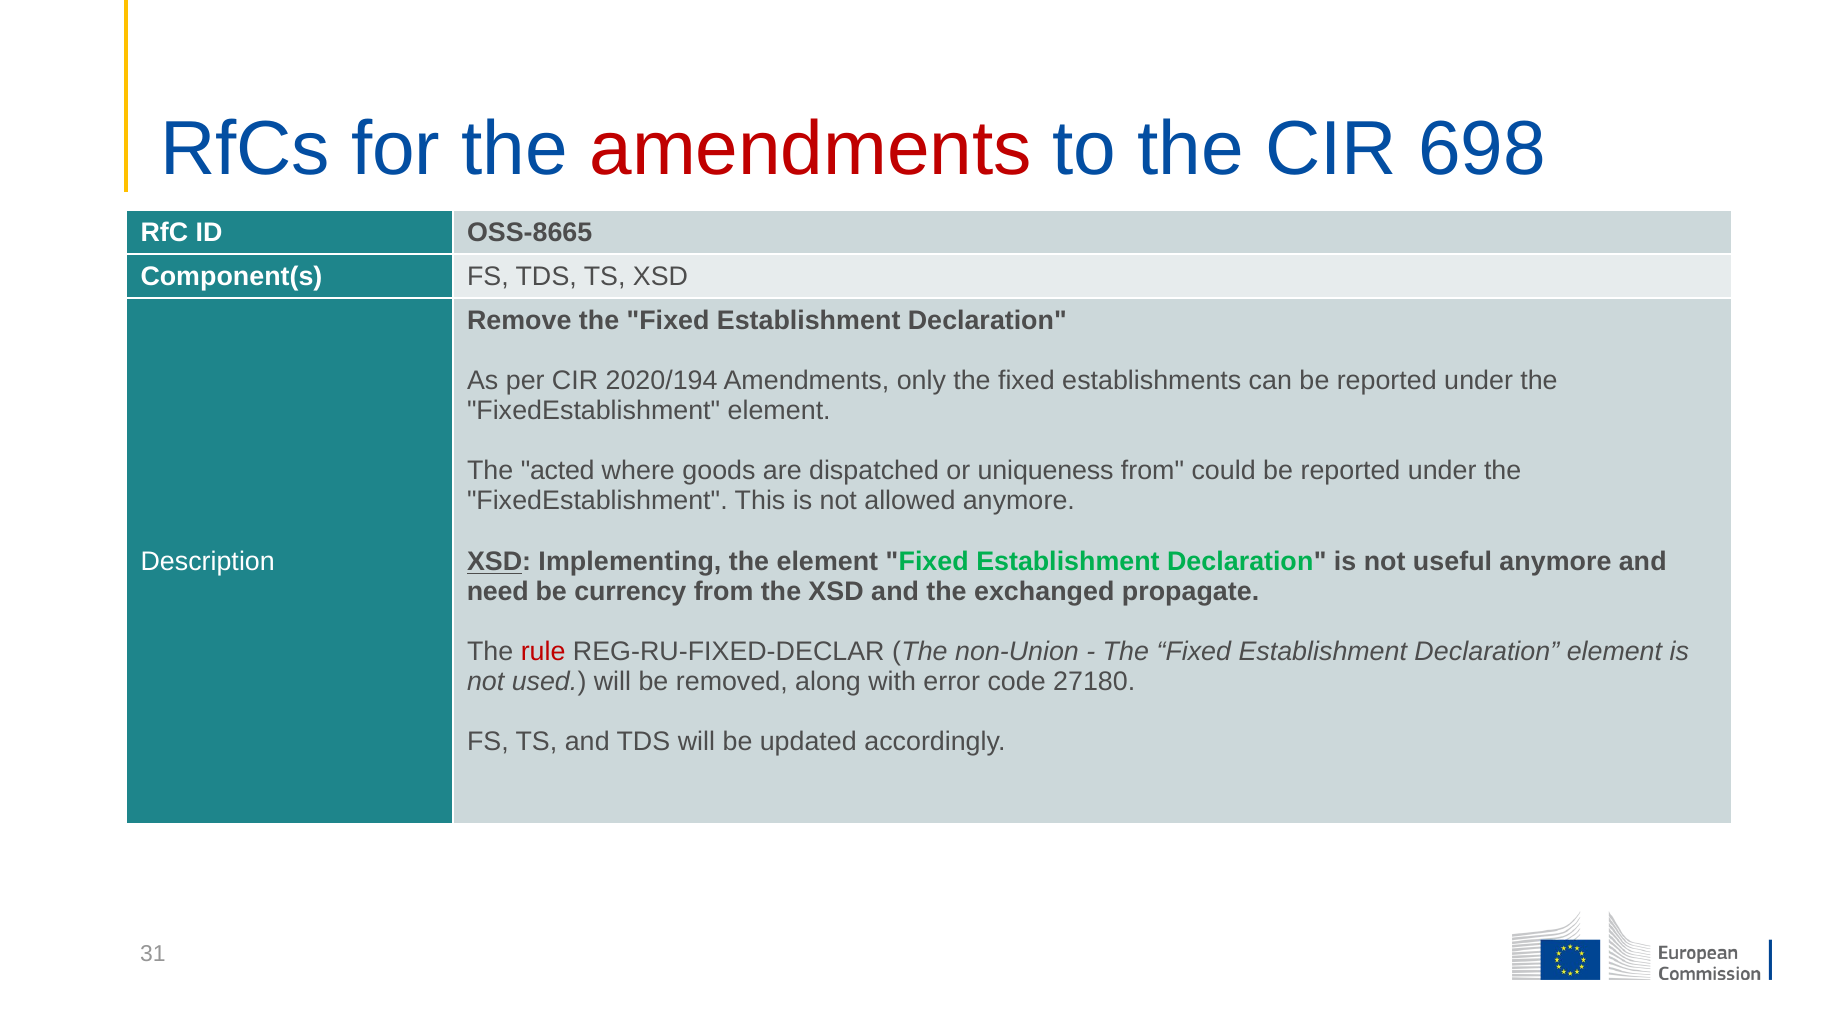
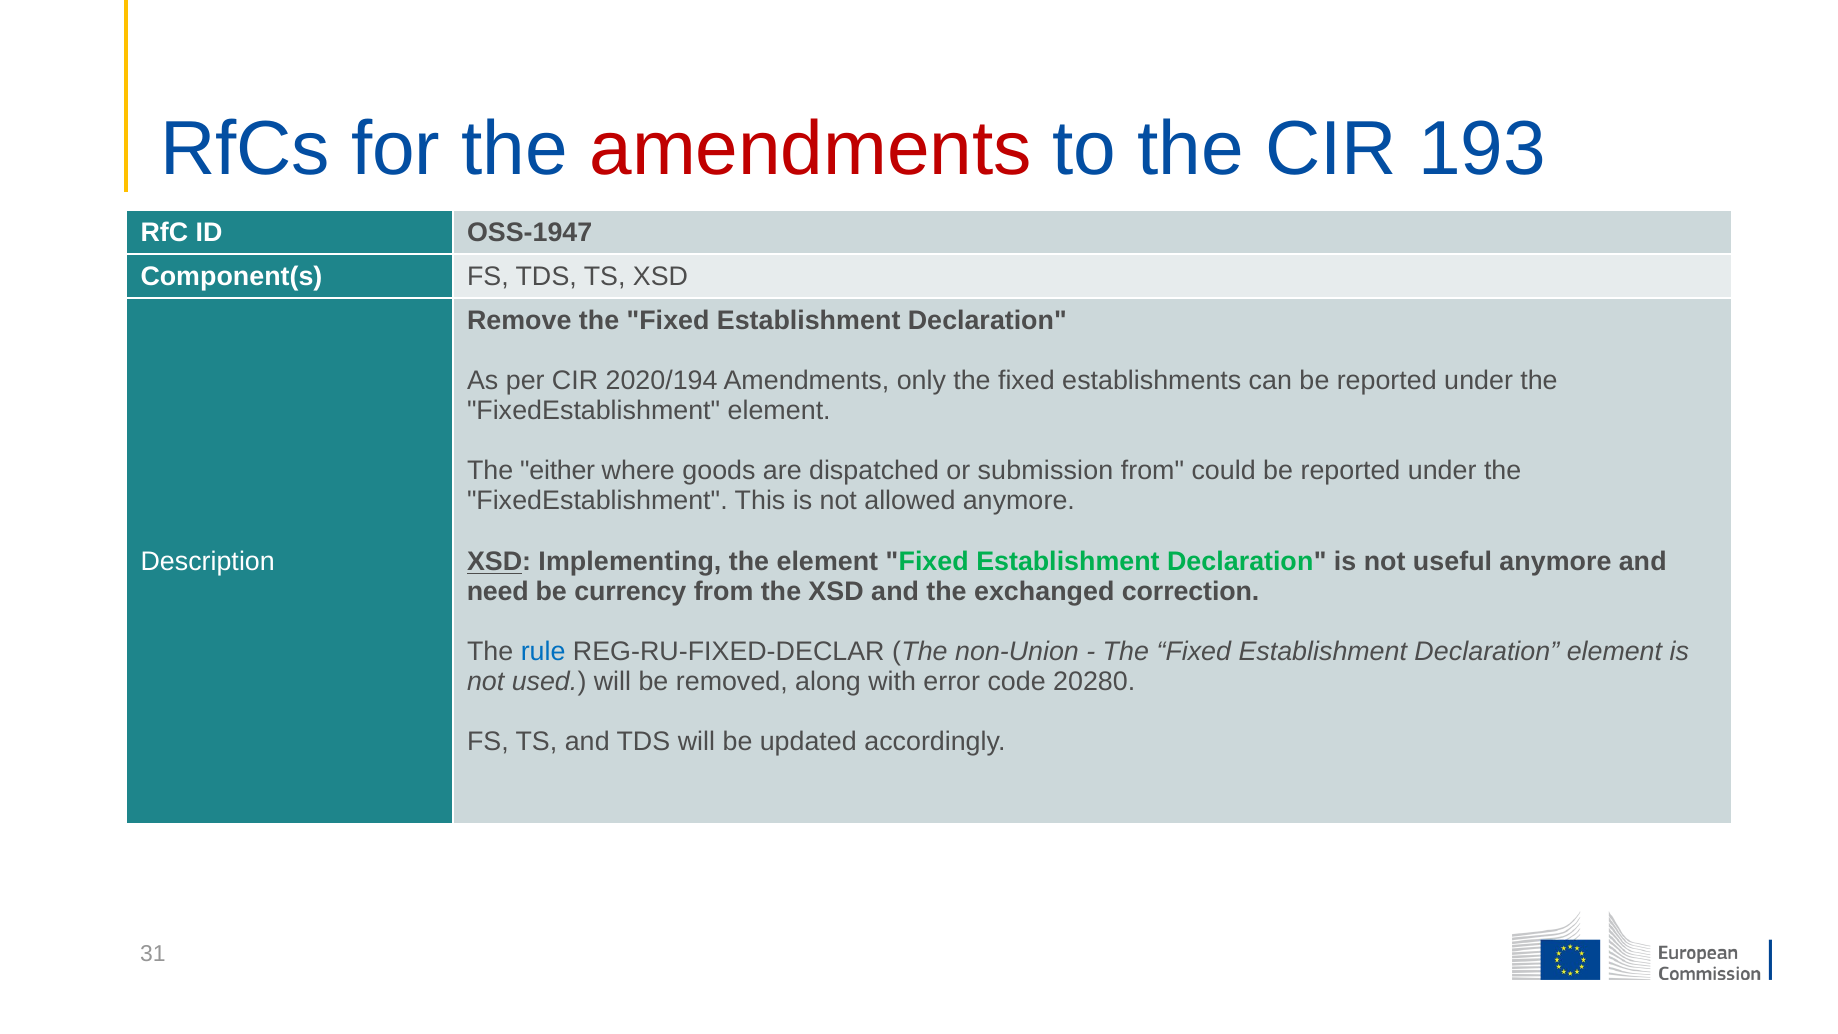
698: 698 -> 193
OSS-8665: OSS-8665 -> OSS-1947
acted: acted -> either
uniqueness: uniqueness -> submission
propagate: propagate -> correction
rule colour: red -> blue
27180: 27180 -> 20280
